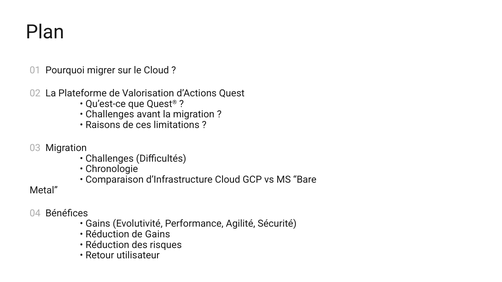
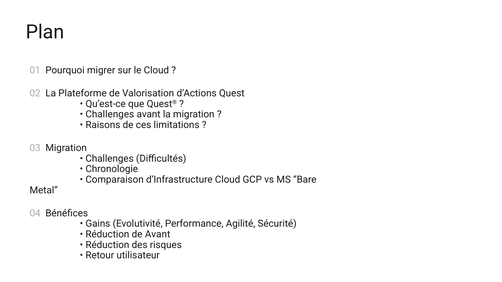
de Gains: Gains -> Avant
